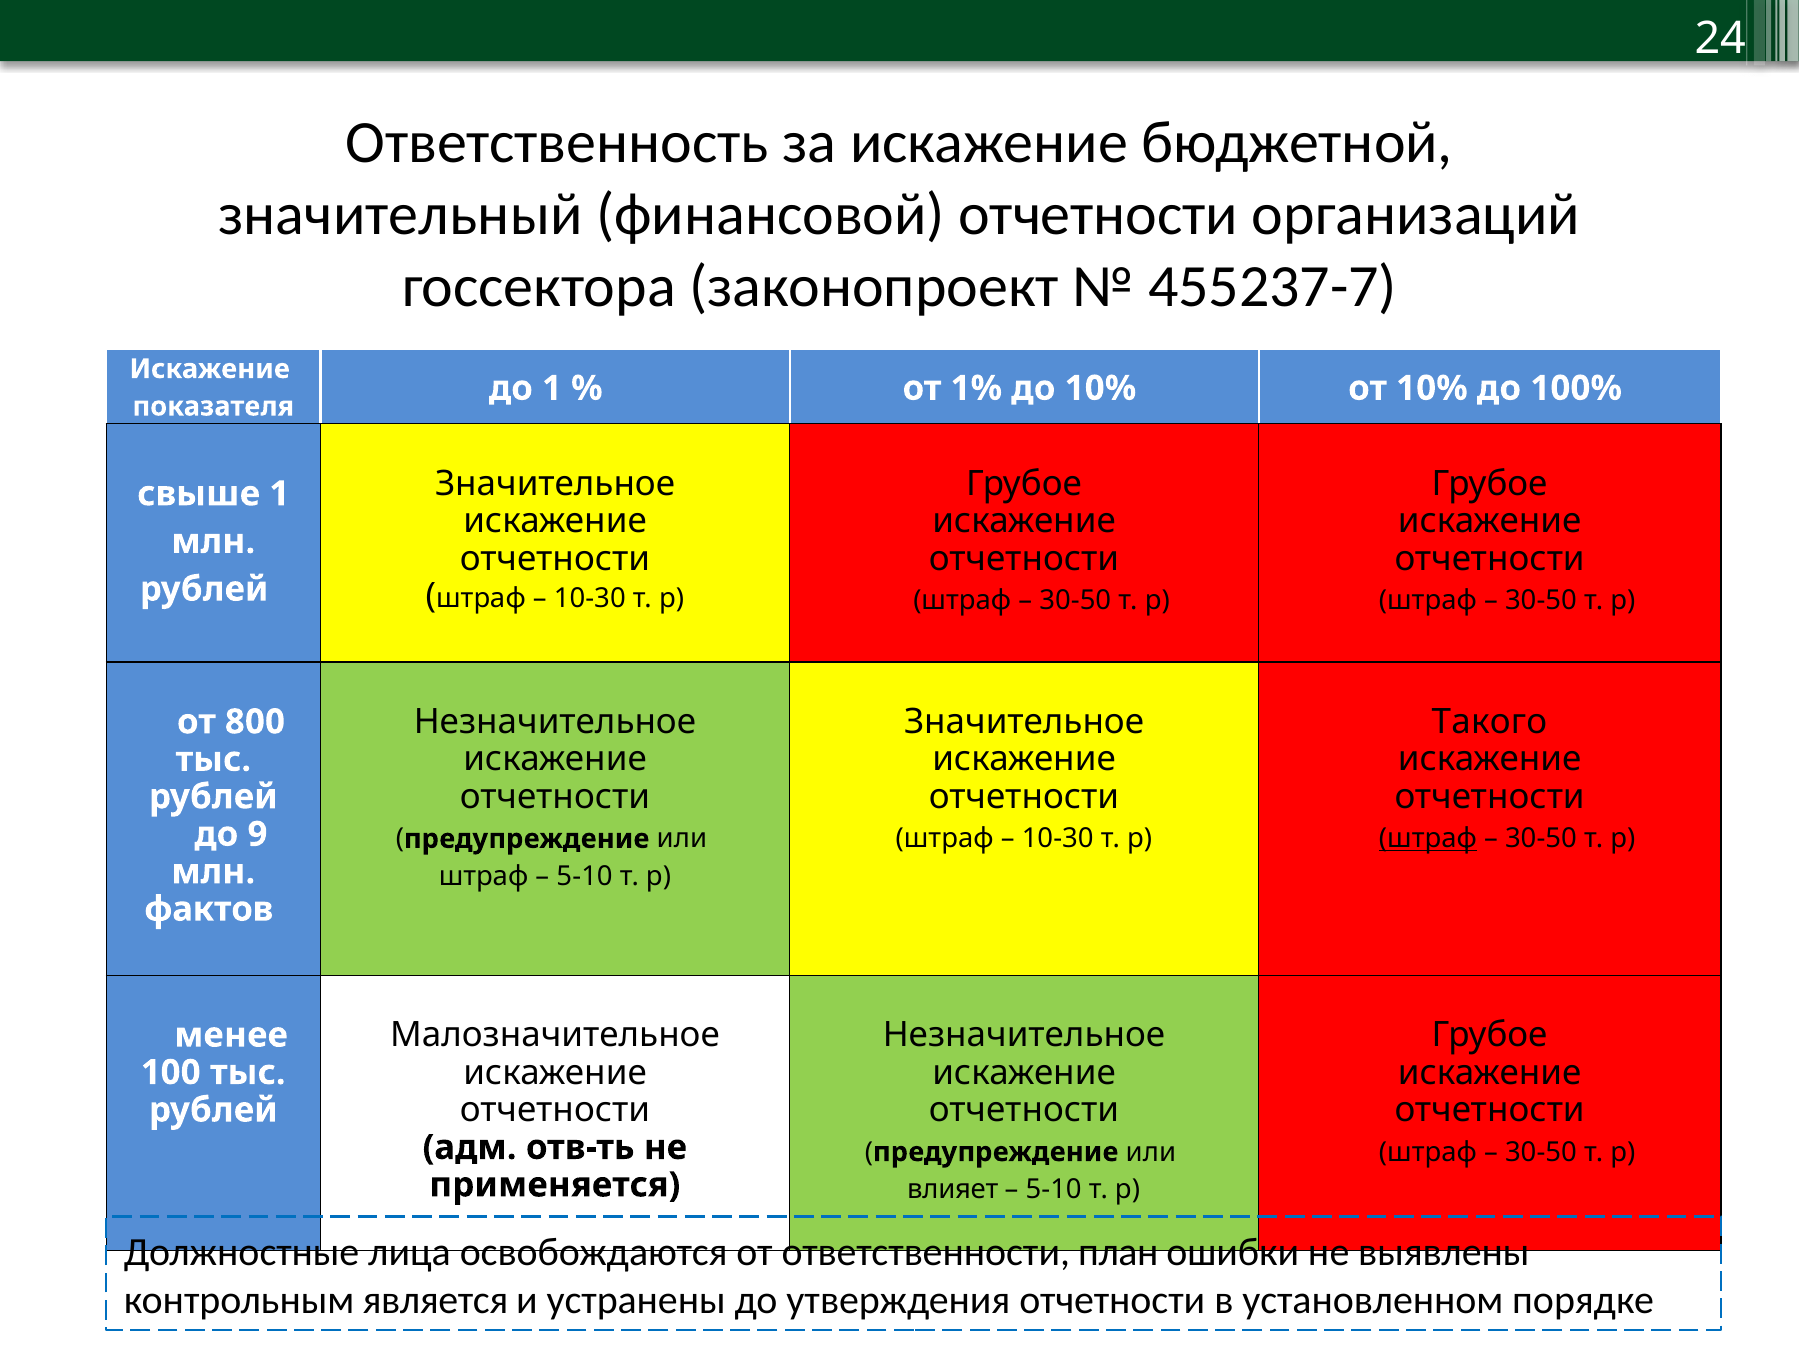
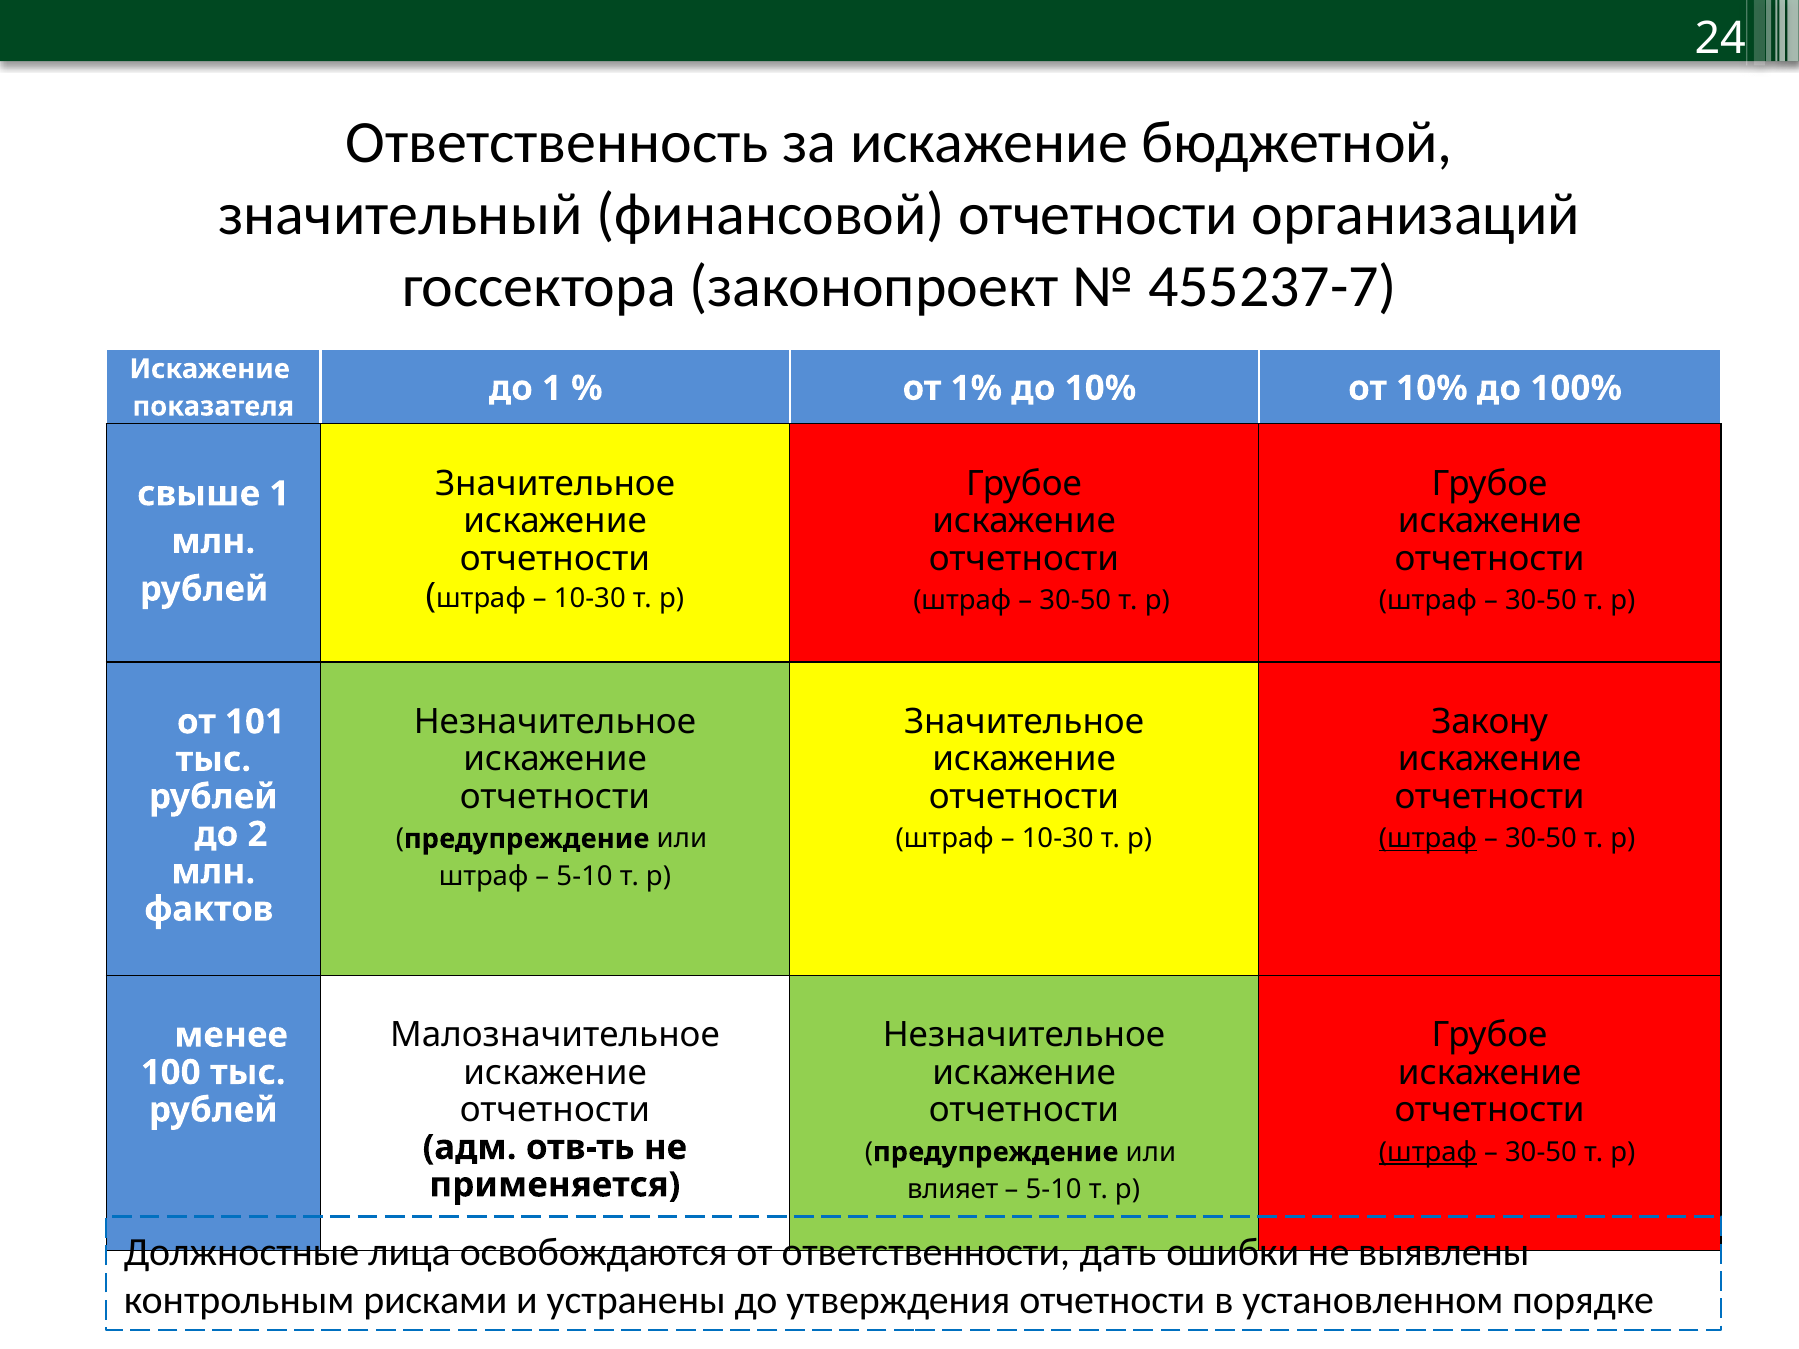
Такого: Такого -> Закону
800: 800 -> 101
9: 9 -> 2
штраф at (1428, 1152) underline: none -> present
план: план -> дать
является: является -> рисками
